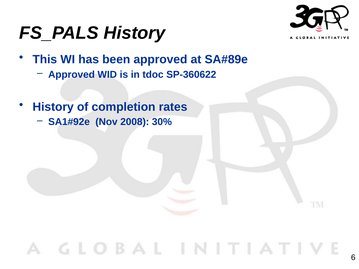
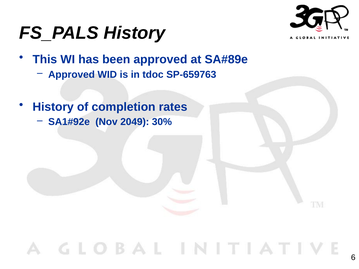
SP-360622: SP-360622 -> SP-659763
2008: 2008 -> 2049
